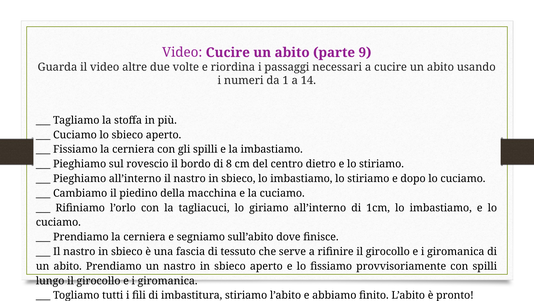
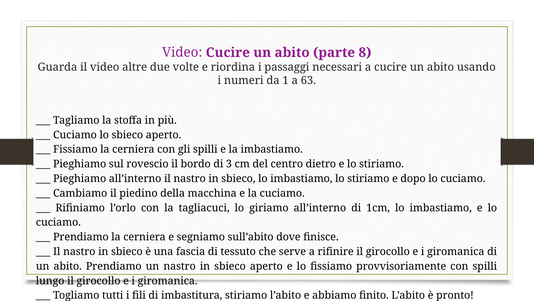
9: 9 -> 8
14: 14 -> 63
8: 8 -> 3
